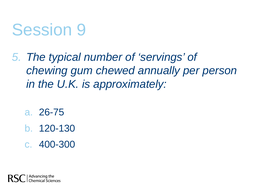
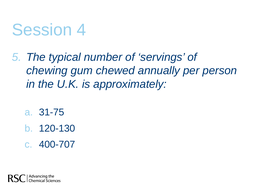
9: 9 -> 4
26-75: 26-75 -> 31-75
400-300: 400-300 -> 400-707
